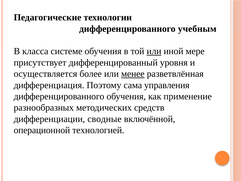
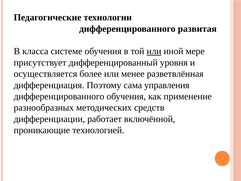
учебным: учебным -> развитая
менее underline: present -> none
сводные: сводные -> работает
операционной: операционной -> проникающие
